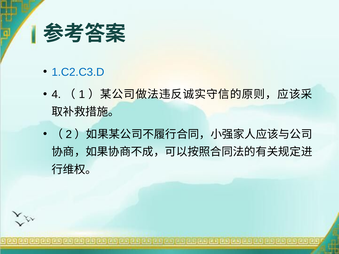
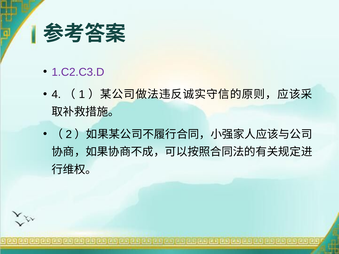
1.C2.C3.D colour: blue -> purple
